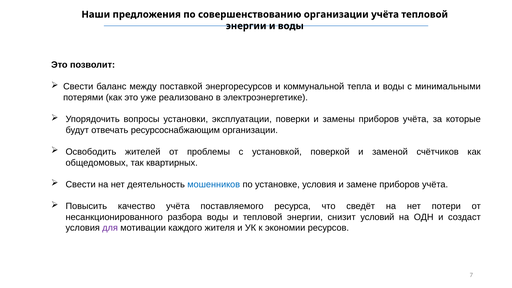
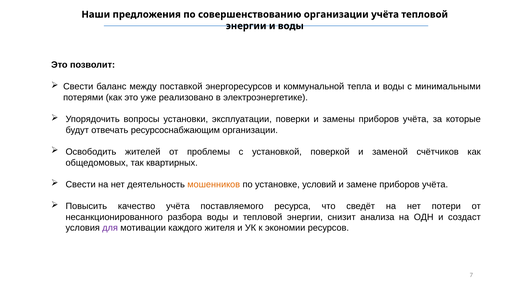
мошенников colour: blue -> orange
установке условия: условия -> условий
условий: условий -> анализа
